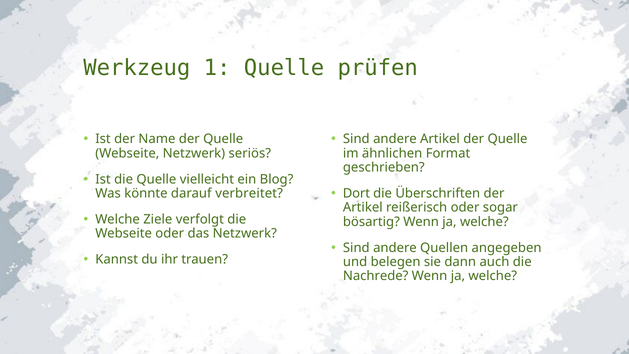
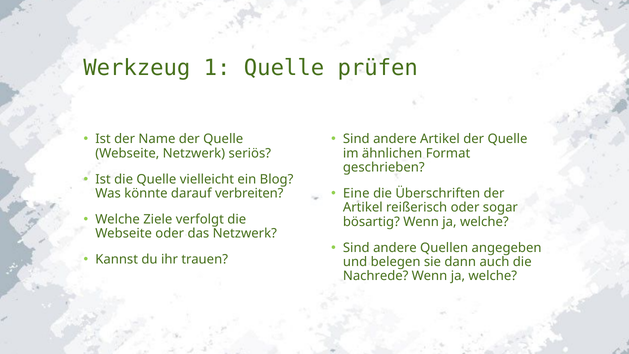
Dort: Dort -> Eine
verbreitet: verbreitet -> verbreiten
